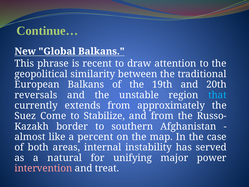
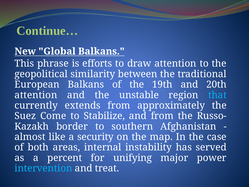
recent: recent -> efforts
reversals at (36, 95): reversals -> attention
percent: percent -> security
natural: natural -> percent
intervention colour: pink -> light blue
